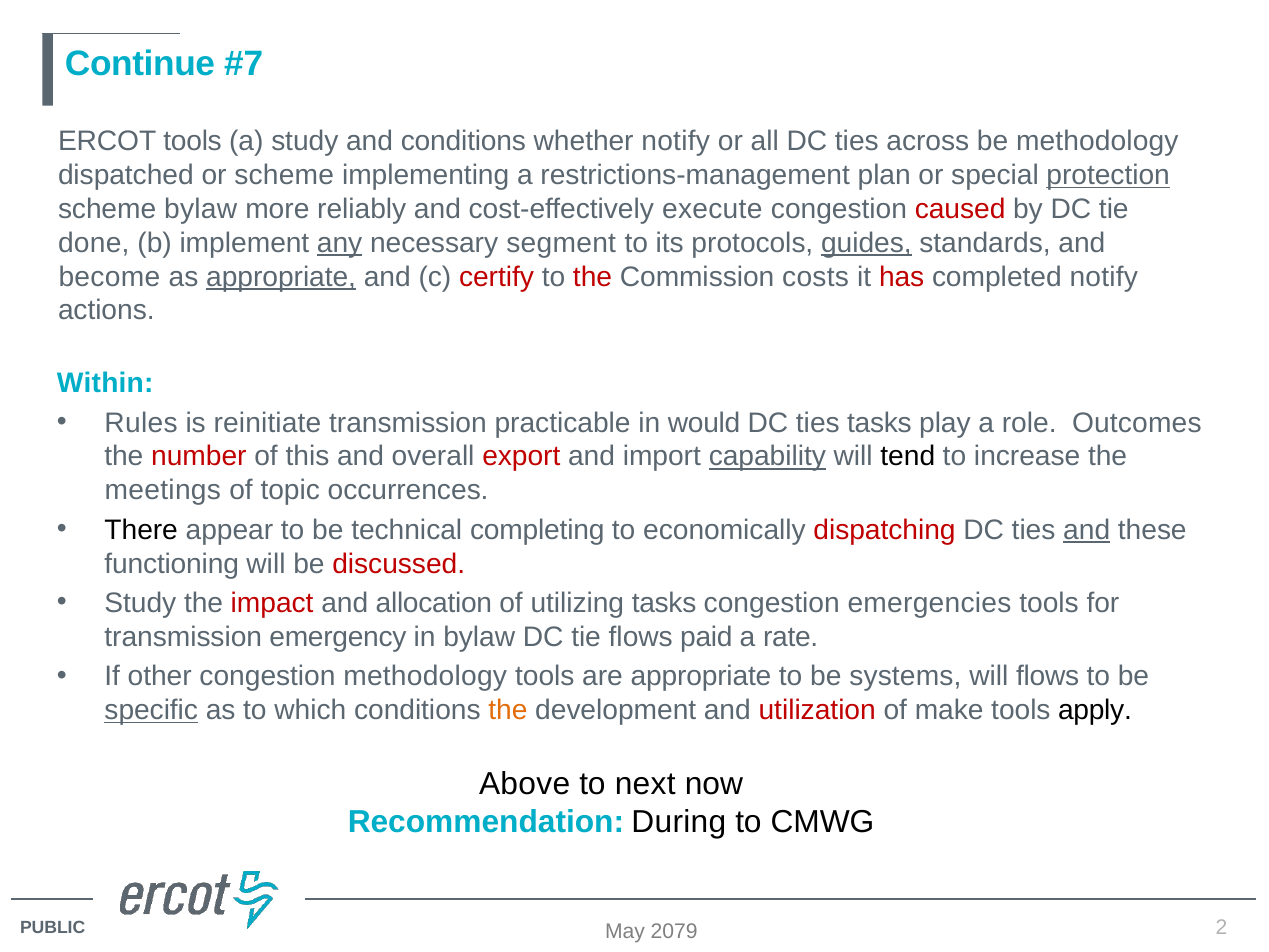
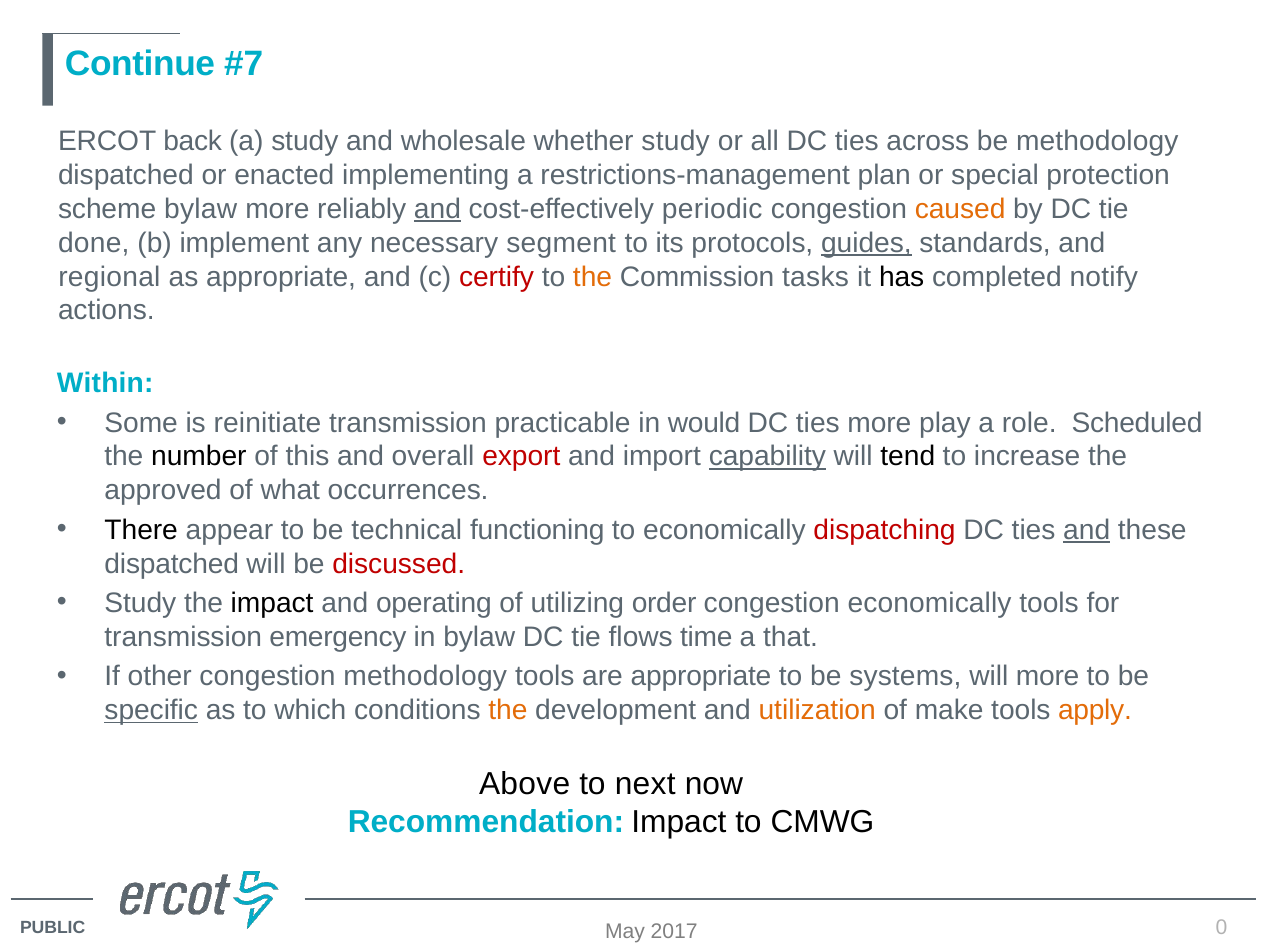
ERCOT tools: tools -> back
and conditions: conditions -> wholesale
whether notify: notify -> study
or scheme: scheme -> enacted
protection underline: present -> none
and at (437, 209) underline: none -> present
execute: execute -> periodic
caused colour: red -> orange
any underline: present -> none
become: become -> regional
appropriate at (281, 277) underline: present -> none
the at (593, 277) colour: red -> orange
costs: costs -> tasks
has colour: red -> black
Rules: Rules -> Some
ties tasks: tasks -> more
Outcomes: Outcomes -> Scheduled
number colour: red -> black
meetings: meetings -> approved
topic: topic -> what
completing: completing -> functioning
functioning at (172, 564): functioning -> dispatched
impact at (272, 603) colour: red -> black
allocation: allocation -> operating
utilizing tasks: tasks -> order
congestion emergencies: emergencies -> economically
paid: paid -> time
rate: rate -> that
will flows: flows -> more
utilization colour: red -> orange
apply colour: black -> orange
Recommendation During: During -> Impact
2: 2 -> 0
2079: 2079 -> 2017
